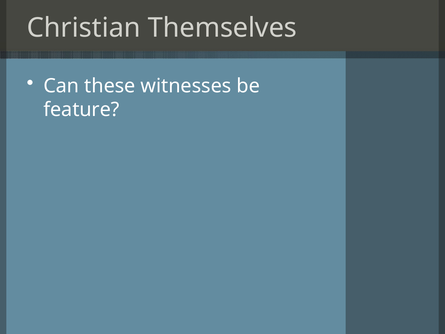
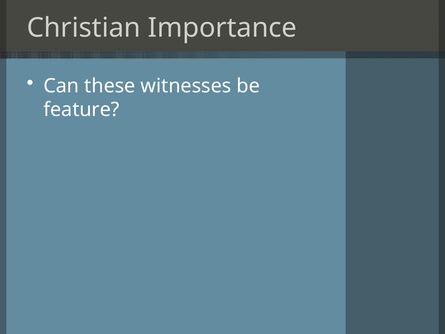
Themselves: Themselves -> Importance
